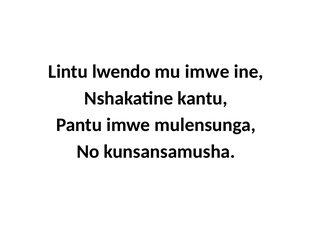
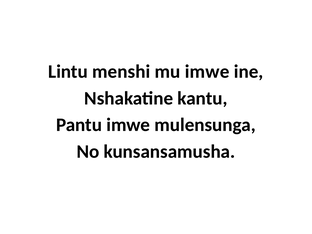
lwendo: lwendo -> menshi
